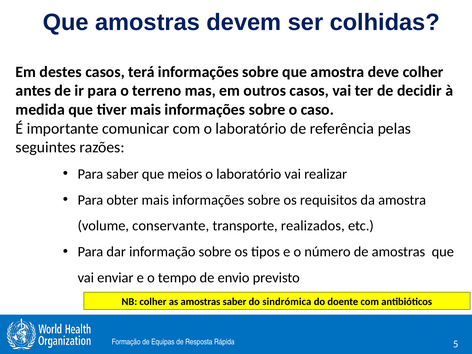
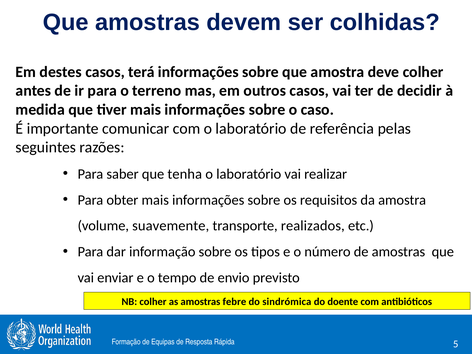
meios: meios -> tenha
conservante: conservante -> suavemente
amostras saber: saber -> febre
